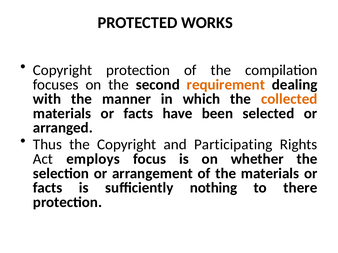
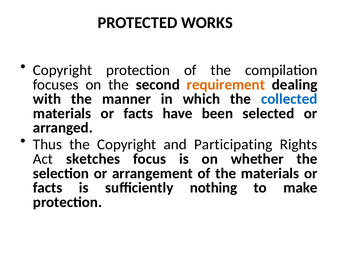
collected colour: orange -> blue
employs: employs -> sketches
there: there -> make
